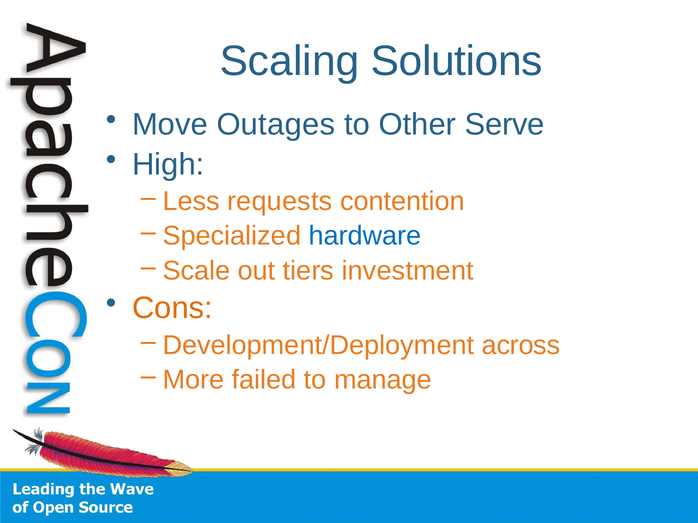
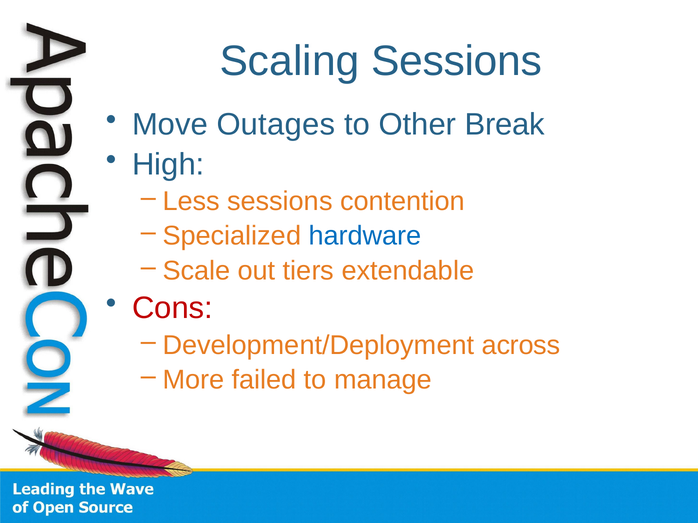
Scaling Solutions: Solutions -> Sessions
Serve: Serve -> Break
Less requests: requests -> sessions
investment: investment -> extendable
Cons colour: orange -> red
